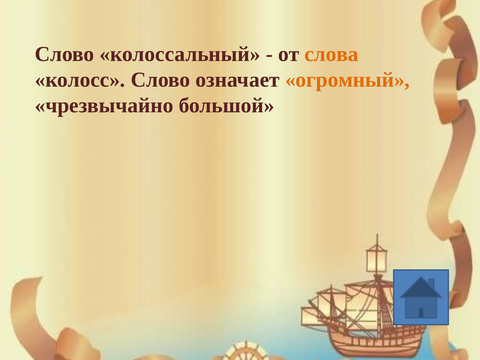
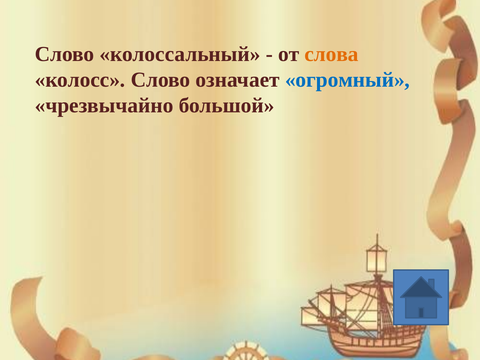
огромный colour: orange -> blue
